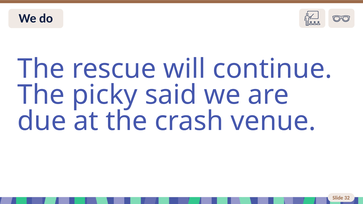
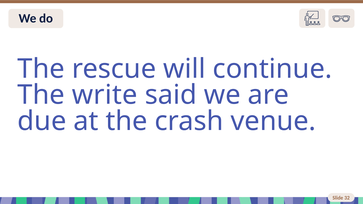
picky: picky -> write
